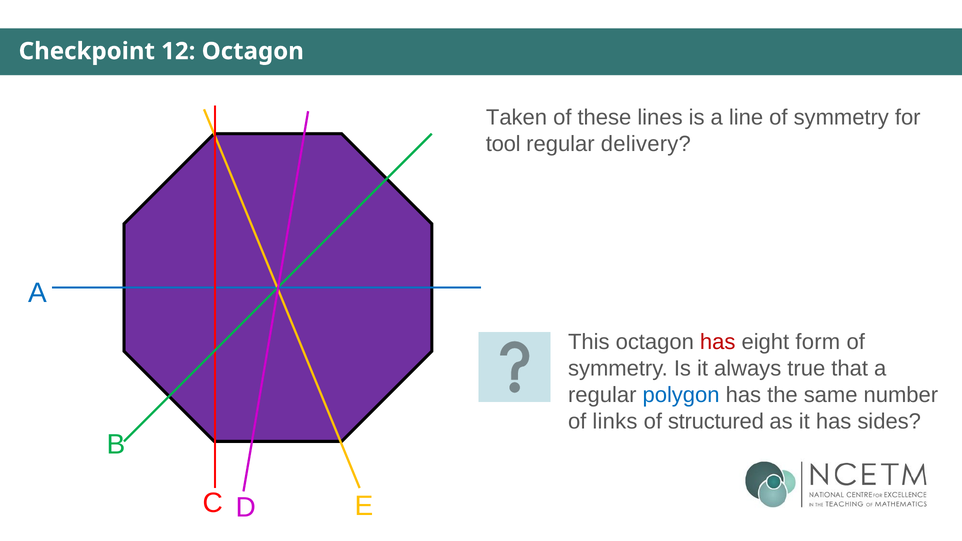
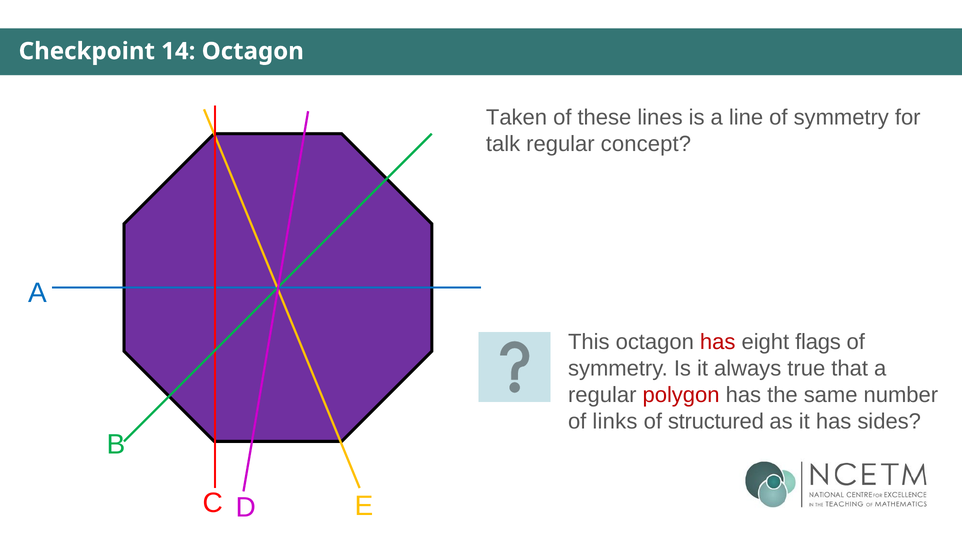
12: 12 -> 14
tool: tool -> talk
delivery: delivery -> concept
form: form -> flags
polygon colour: blue -> red
